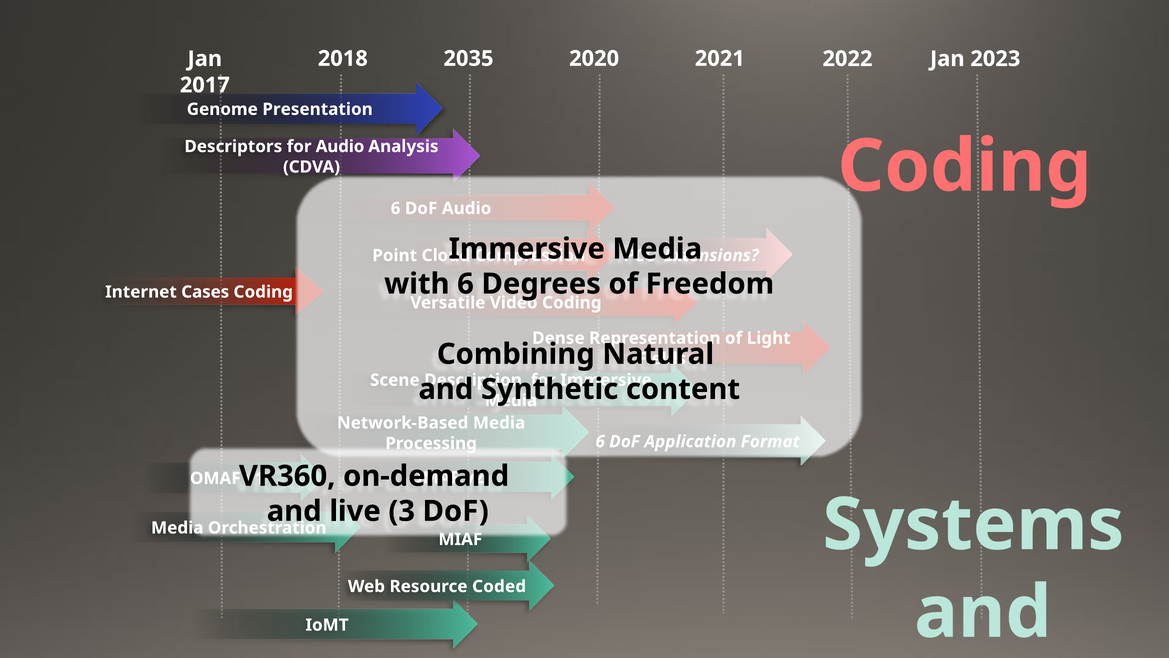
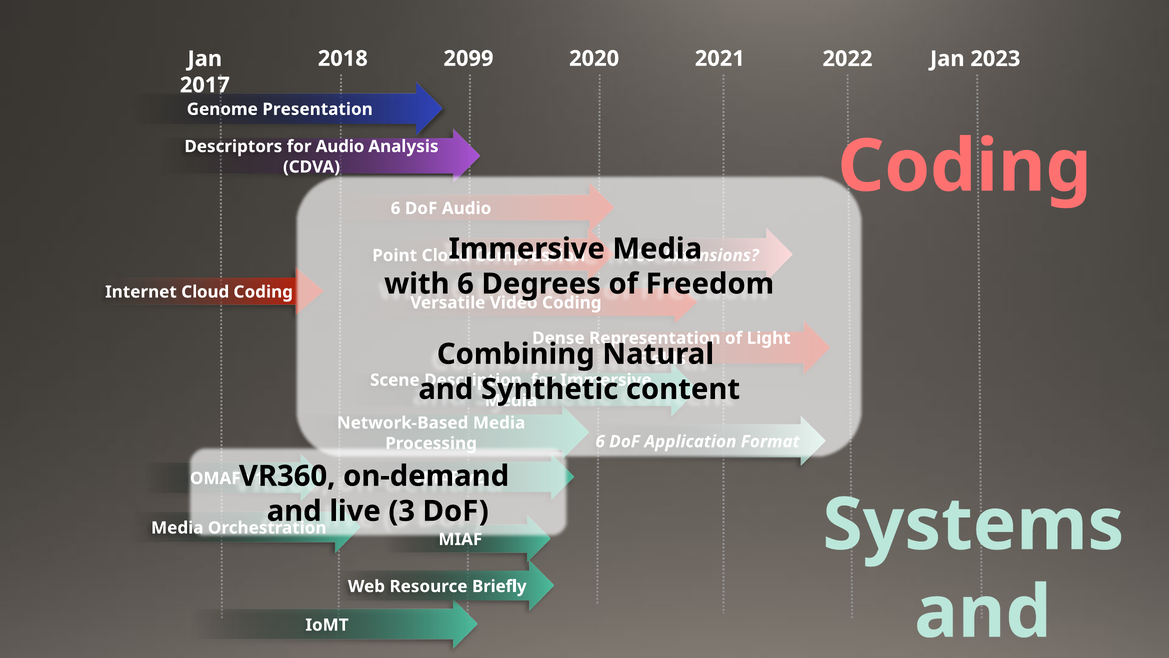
2035: 2035 -> 2099
Internet Cases: Cases -> Cloud
Coded: Coded -> Briefly
